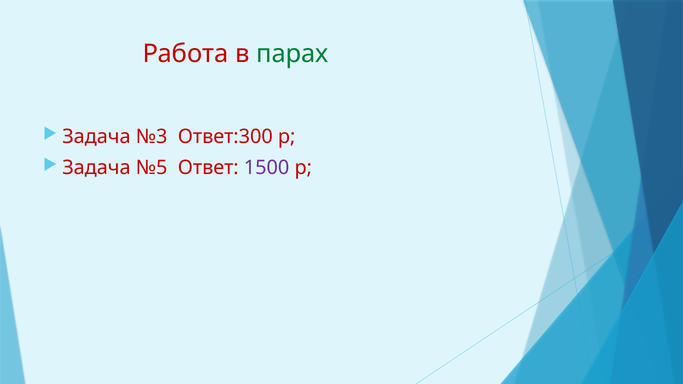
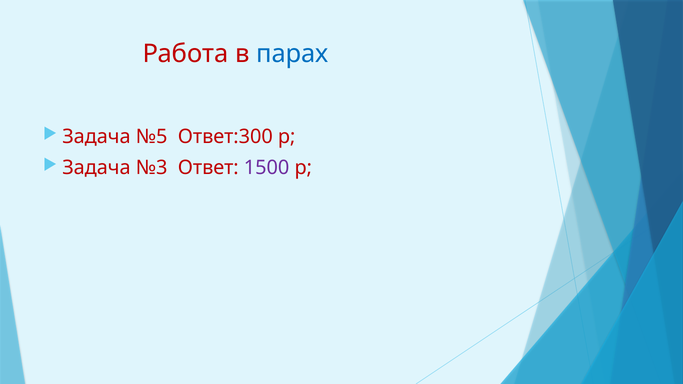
парах colour: green -> blue
№3: №3 -> №5
№5: №5 -> №3
